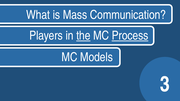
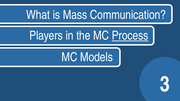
the underline: present -> none
